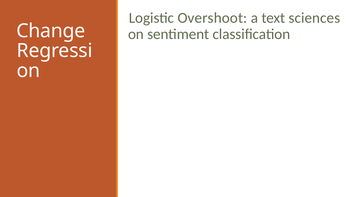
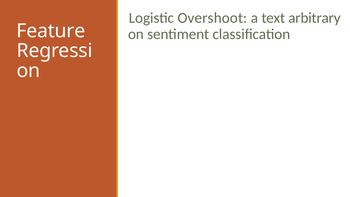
sciences: sciences -> arbitrary
Change: Change -> Feature
